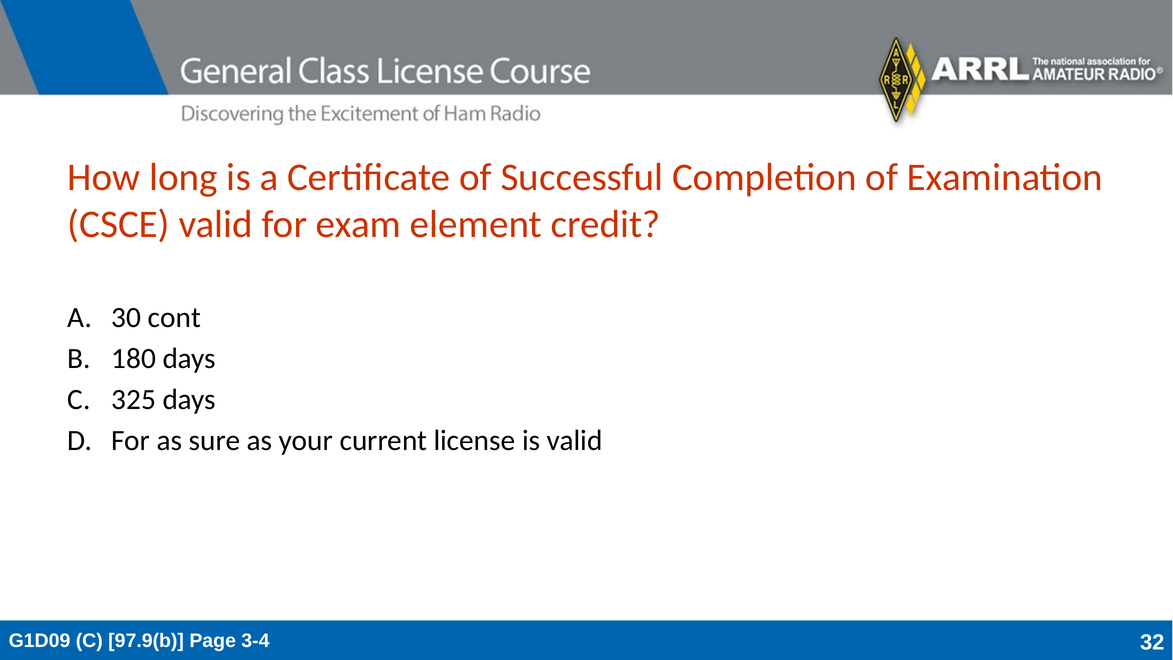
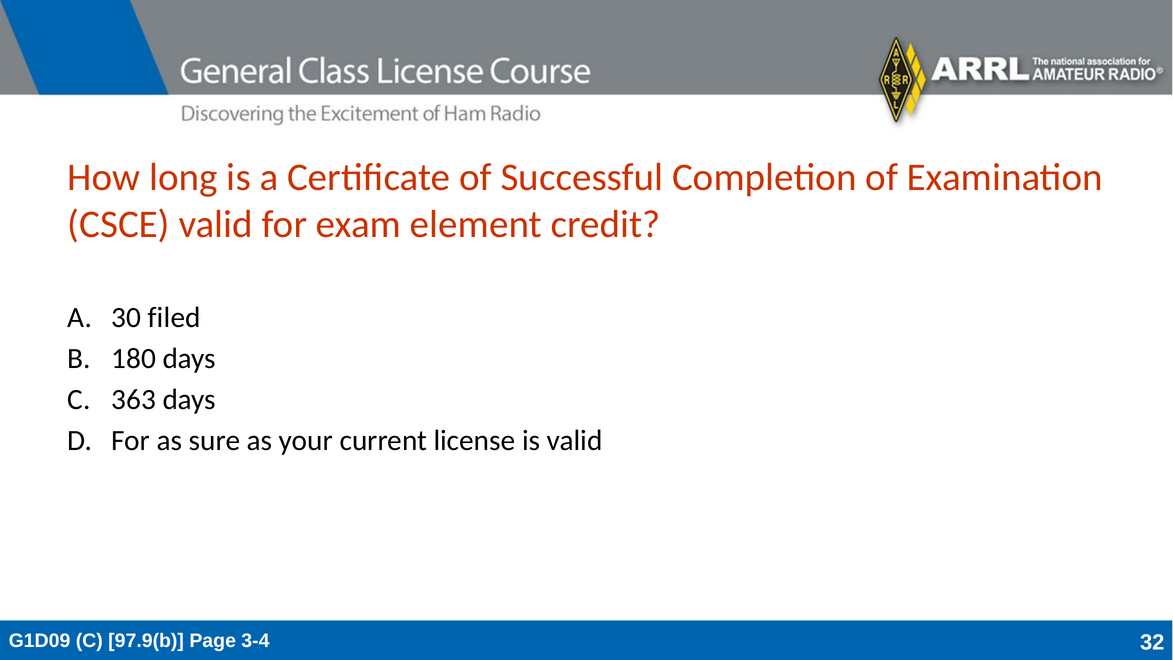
cont: cont -> filed
325: 325 -> 363
